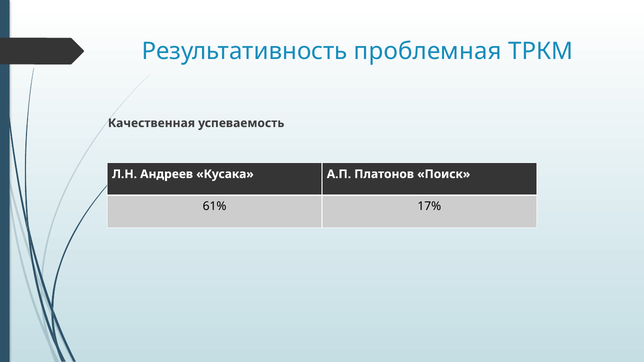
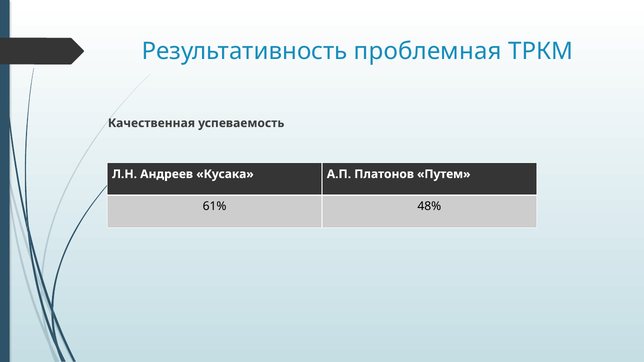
Поиск: Поиск -> Путем
17%: 17% -> 48%
